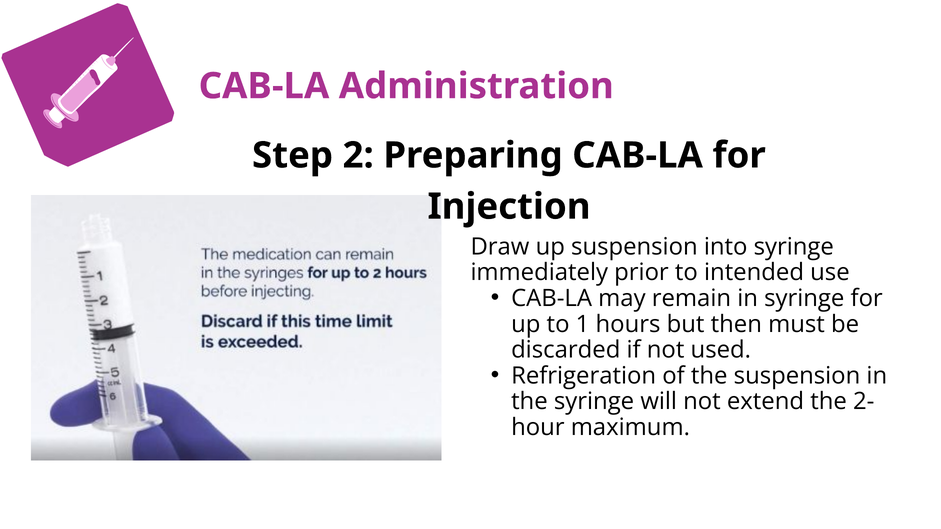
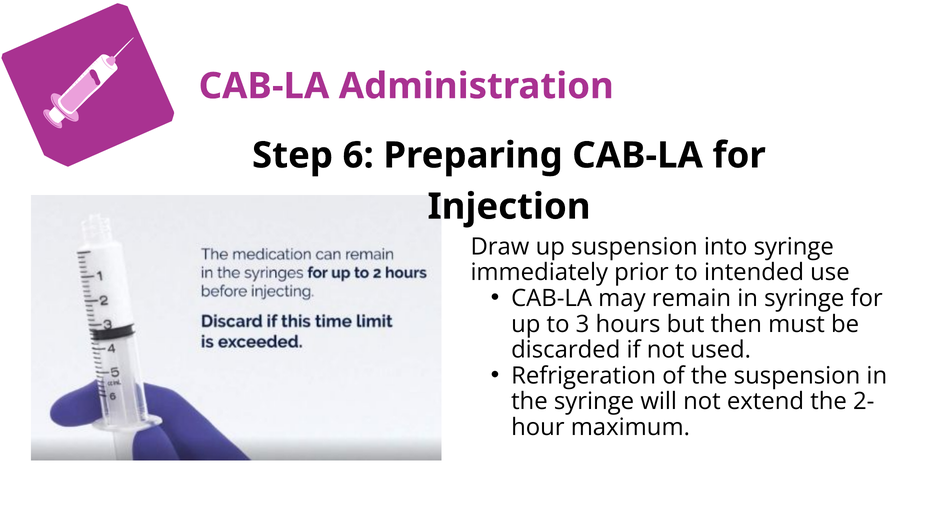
2: 2 -> 6
1: 1 -> 3
